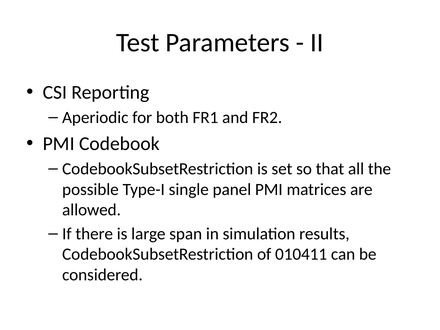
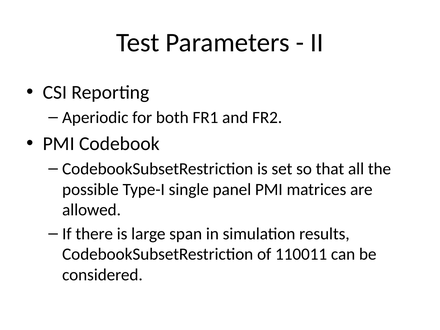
010411: 010411 -> 110011
